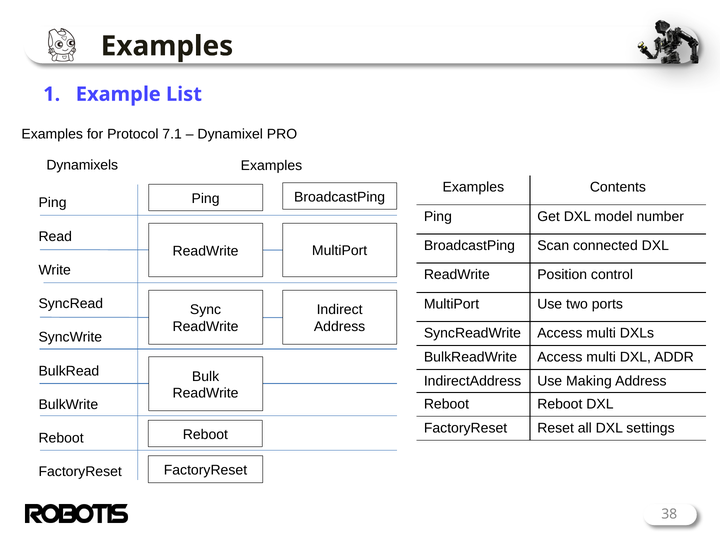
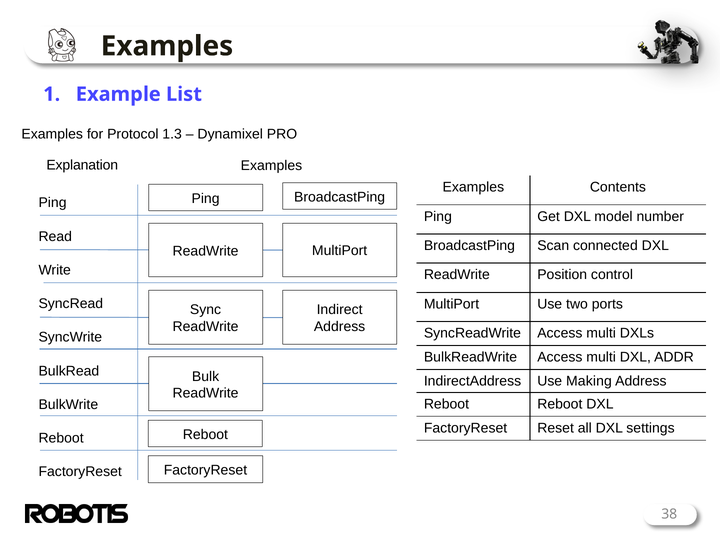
7.1: 7.1 -> 1.3
Dynamixels: Dynamixels -> Explanation
